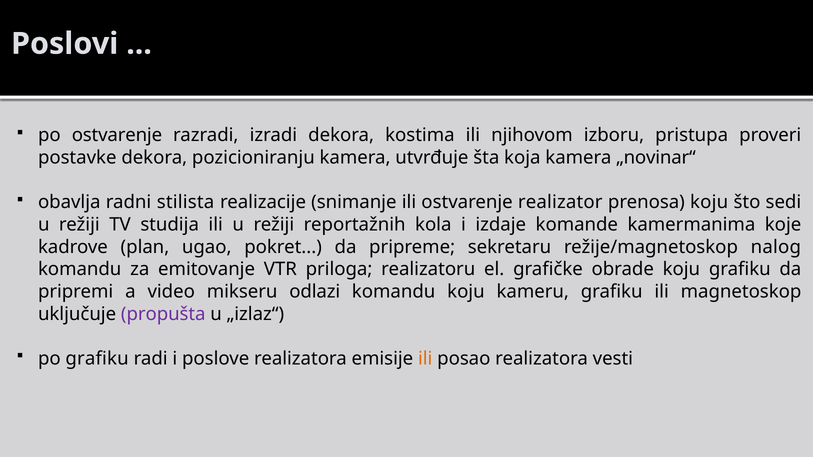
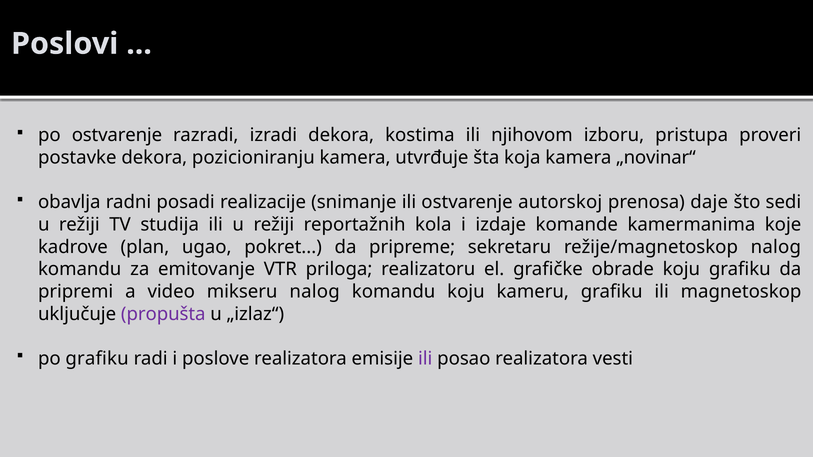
stilista: stilista -> posadi
realizator: realizator -> autorskoj
prenosa koju: koju -> daje
mikseru odlazi: odlazi -> nalog
ili at (425, 359) colour: orange -> purple
